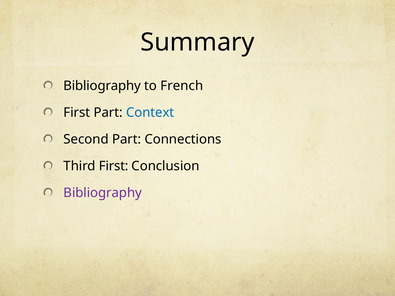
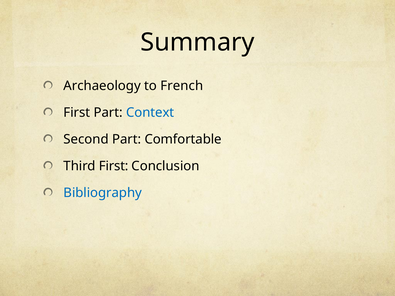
Bibliography at (102, 86): Bibliography -> Archaeology
Connections: Connections -> Comfortable
Bibliography at (103, 193) colour: purple -> blue
